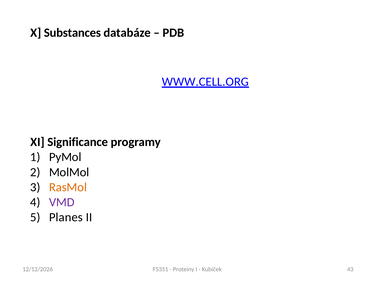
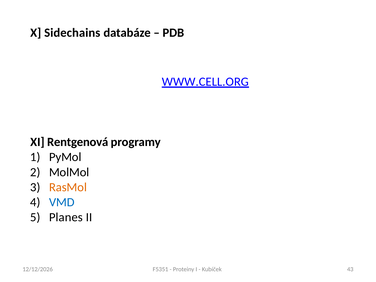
Substances: Substances -> Sidechains
Significance: Significance -> Rentgenová
VMD colour: purple -> blue
